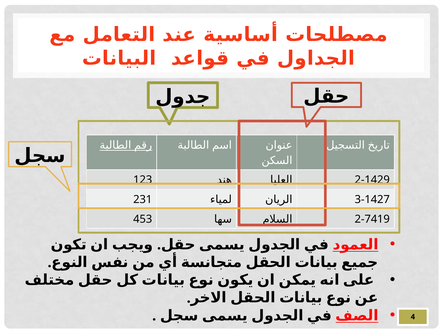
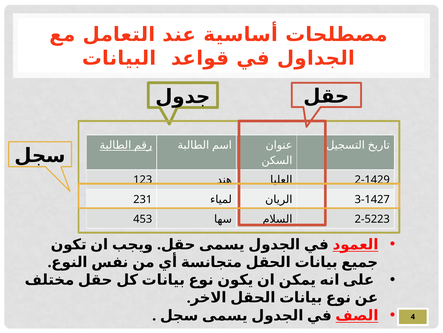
2-7419: 2-7419 -> 2-5223
